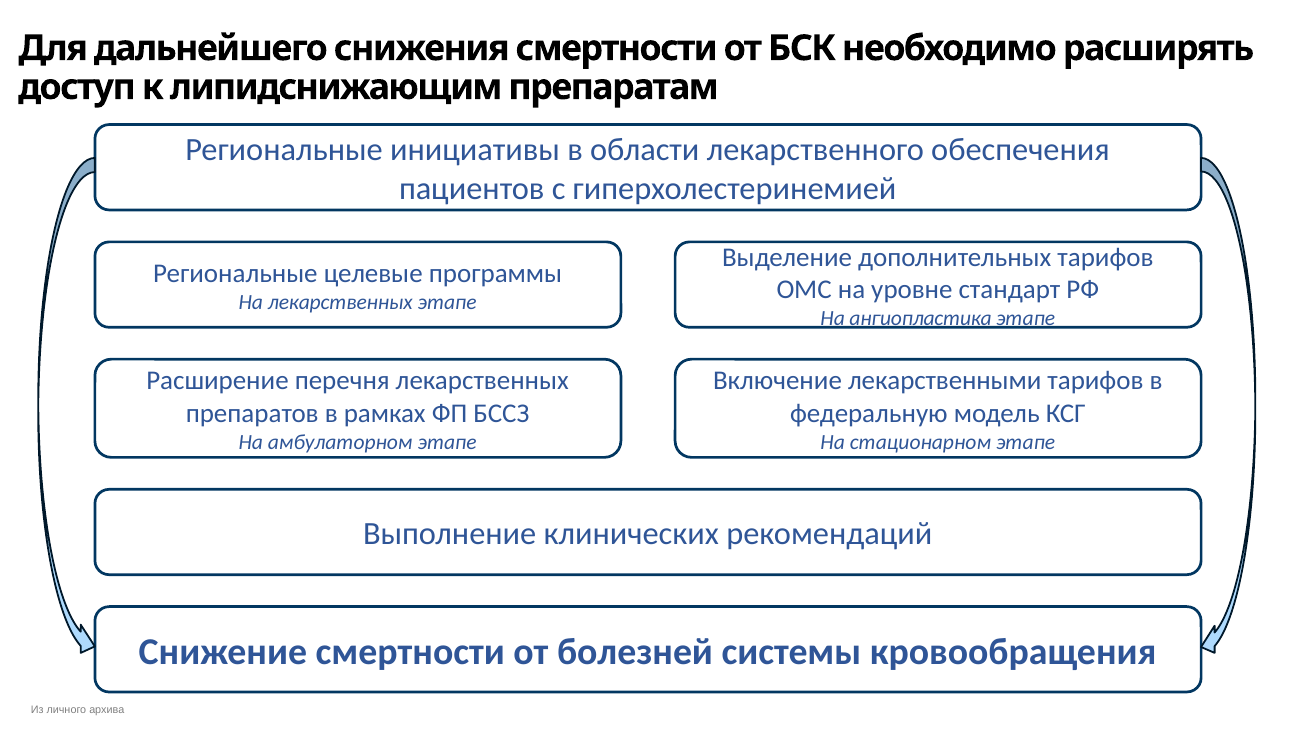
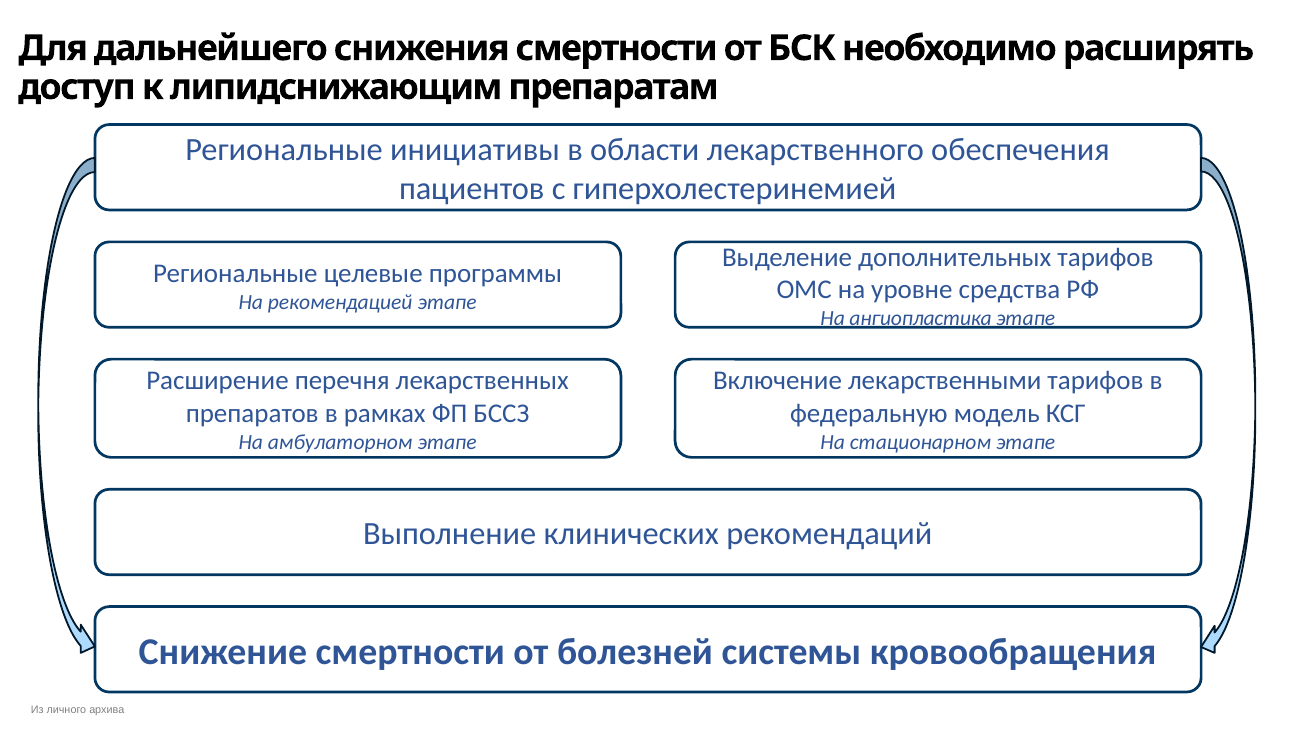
стандарт: стандарт -> средства
На лекарственных: лекарственных -> рекомендацией
